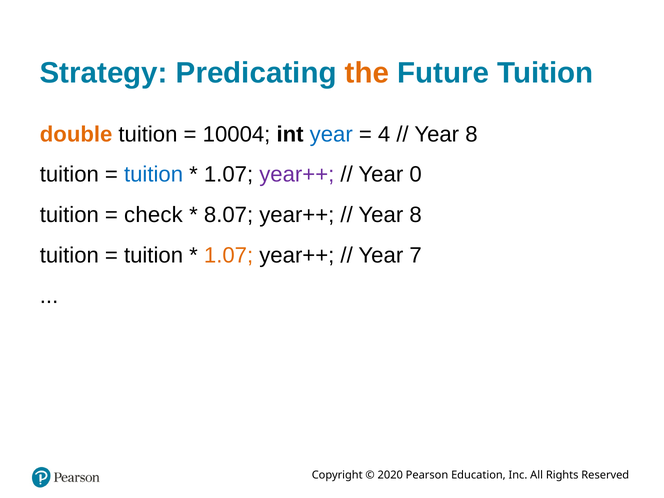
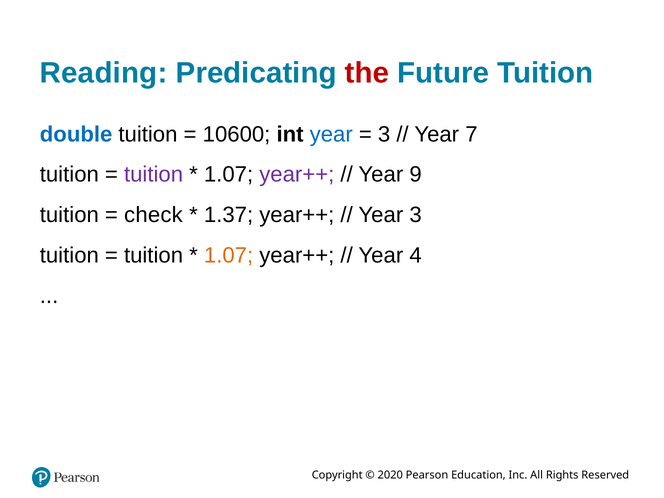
Strategy: Strategy -> Reading
the colour: orange -> red
double colour: orange -> blue
10004: 10004 -> 10600
4 at (384, 134): 4 -> 3
8 at (471, 134): 8 -> 7
tuition at (154, 175) colour: blue -> purple
0: 0 -> 9
8.07: 8.07 -> 1.37
8 at (416, 215): 8 -> 3
7: 7 -> 4
